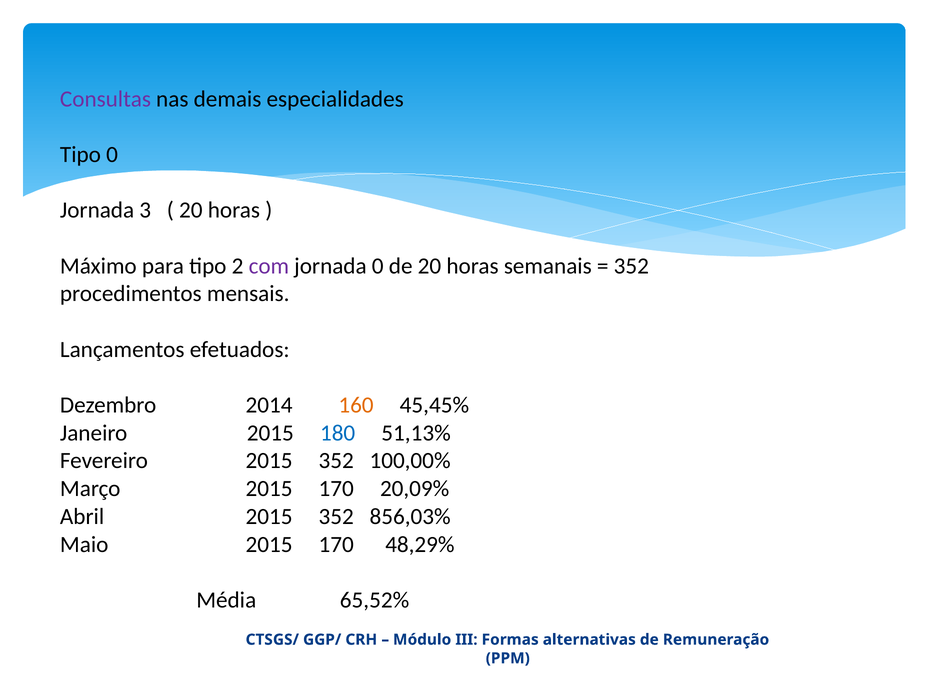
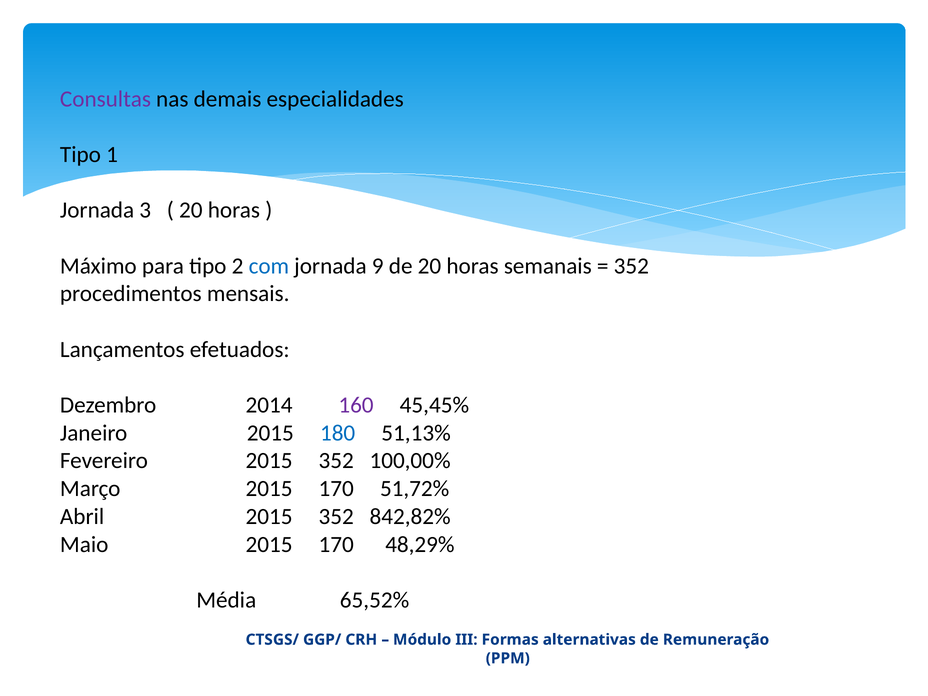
Tipo 0: 0 -> 1
com colour: purple -> blue
jornada 0: 0 -> 9
160 colour: orange -> purple
20,09%: 20,09% -> 51,72%
856,03%: 856,03% -> 842,82%
